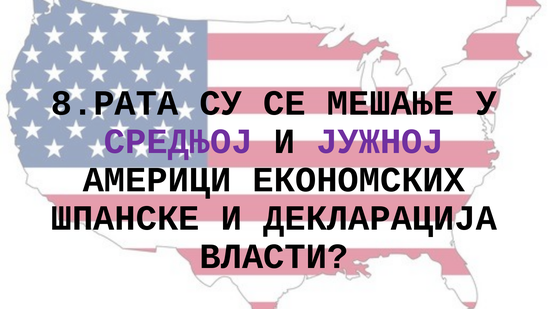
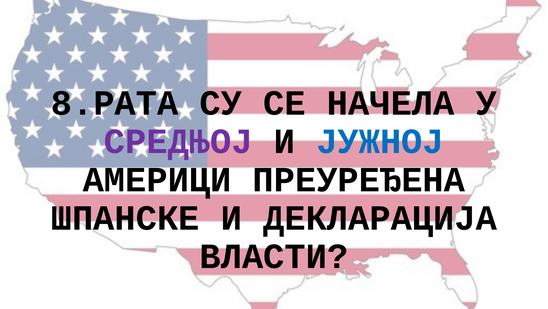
МЕШАЊЕ: МЕШАЊЕ -> НАЧЕЛА
ЈУЖНОЈ colour: purple -> blue
ЕКОНОМСКИХ: ЕКОНОМСКИХ -> ПРЕУРЕЂЕНА
